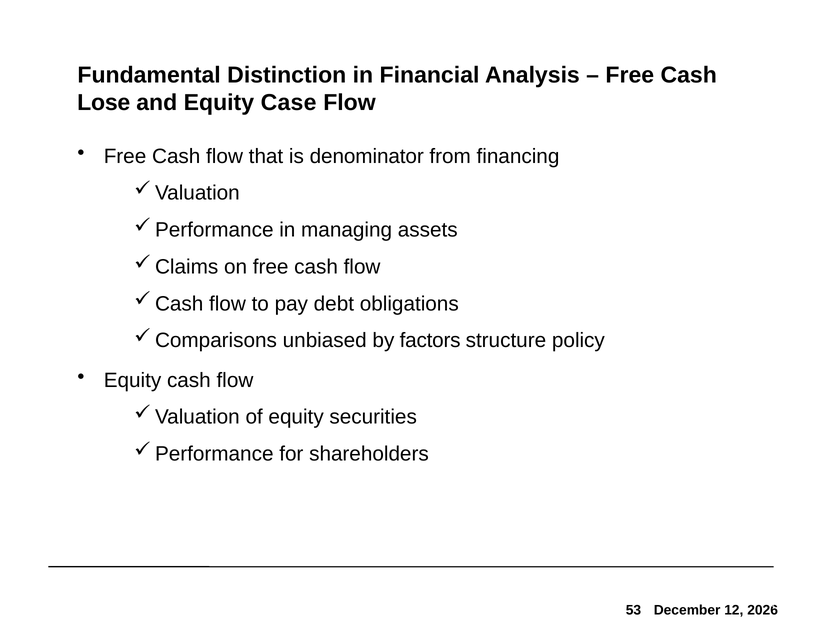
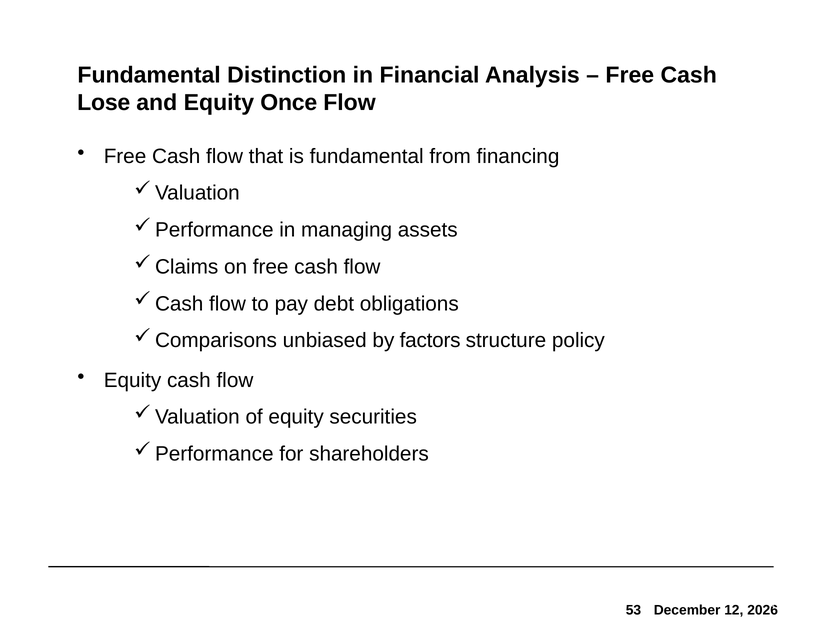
Case: Case -> Once
is denominator: denominator -> fundamental
